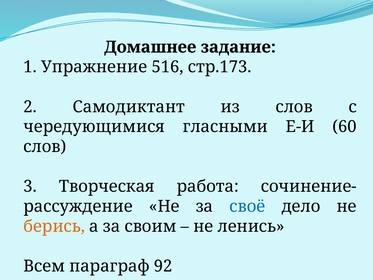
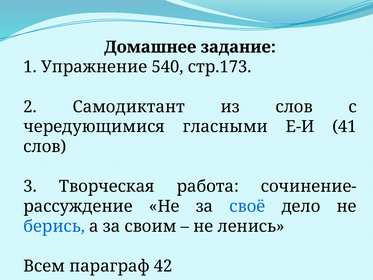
516: 516 -> 540
60: 60 -> 41
берись colour: orange -> blue
92: 92 -> 42
